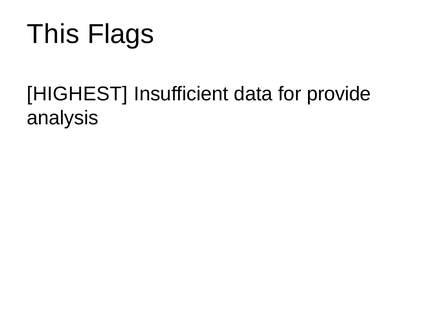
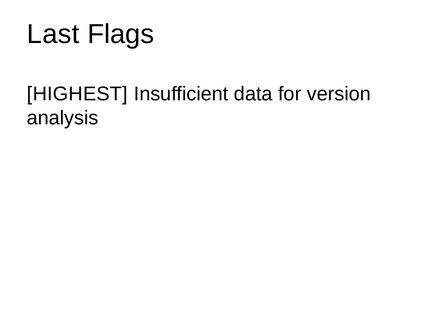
This: This -> Last
provide: provide -> version
